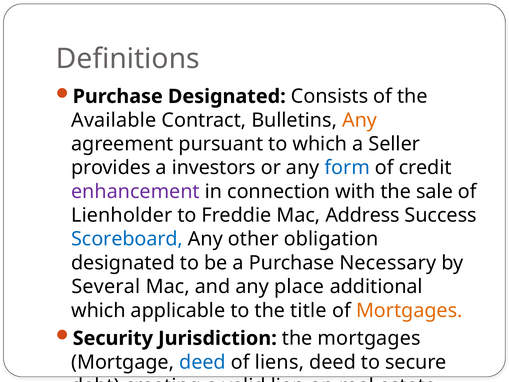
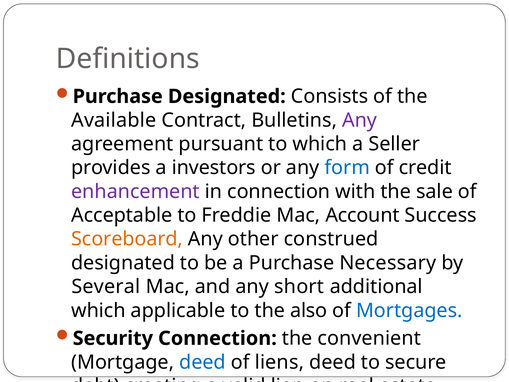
Any at (360, 120) colour: orange -> purple
Lienholder: Lienholder -> Acceptable
Address: Address -> Account
Scoreboard colour: blue -> orange
obligation: obligation -> construed
place: place -> short
title: title -> also
Mortgages at (409, 310) colour: orange -> blue
Security Jurisdiction: Jurisdiction -> Connection
the mortgages: mortgages -> convenient
